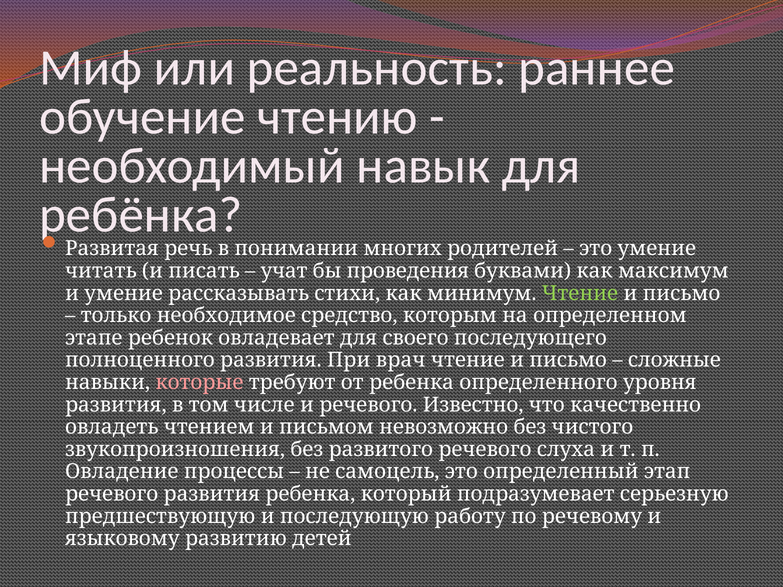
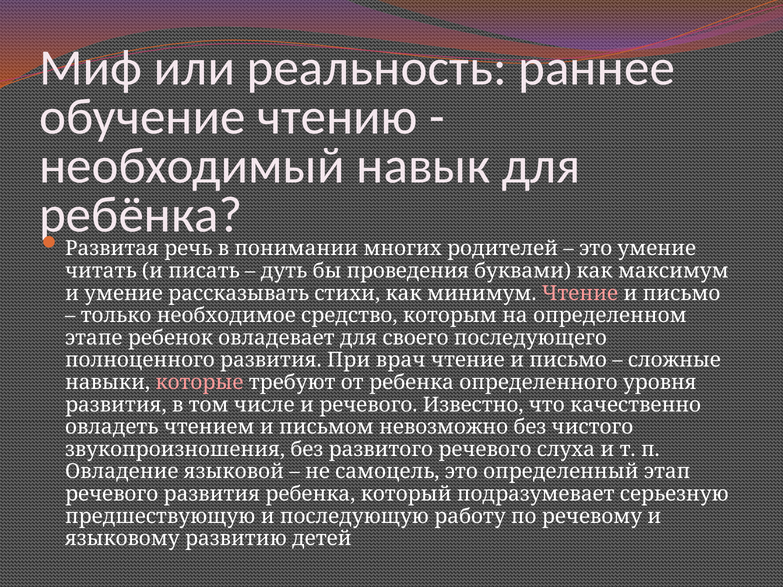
учат: учат -> дуть
Чтение at (580, 293) colour: light green -> pink
процессы: процессы -> языковой
